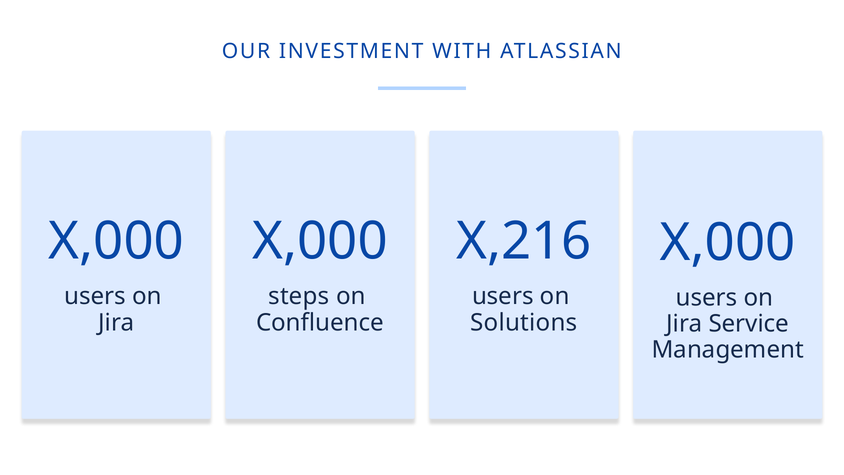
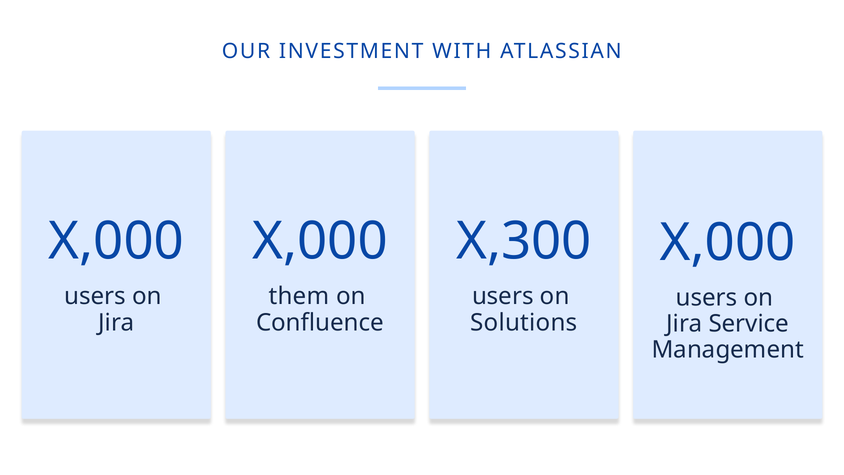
X,216: X,216 -> X,300
steps: steps -> them
